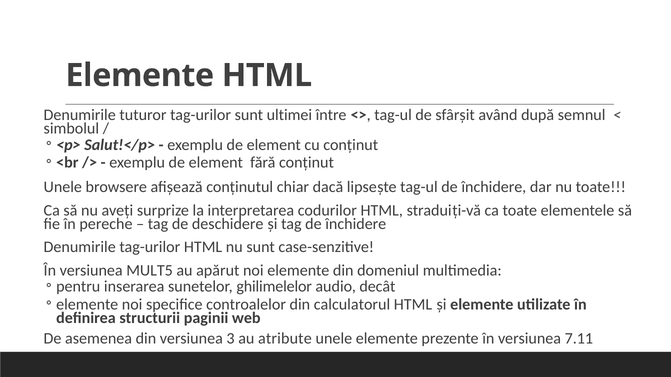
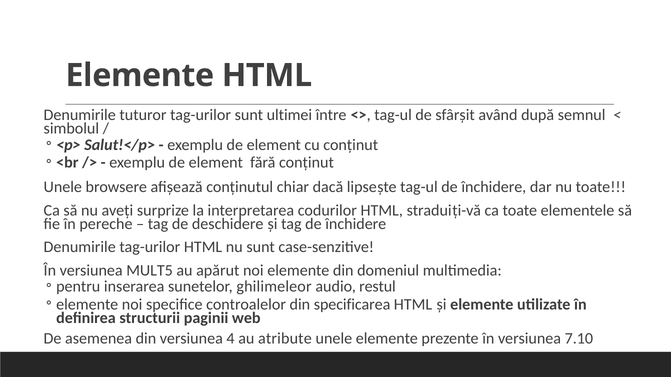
ghilimelelor: ghilimelelor -> ghilimeleor
decât: decât -> restul
calculatorul: calculatorul -> specificarea
3: 3 -> 4
7.11: 7.11 -> 7.10
